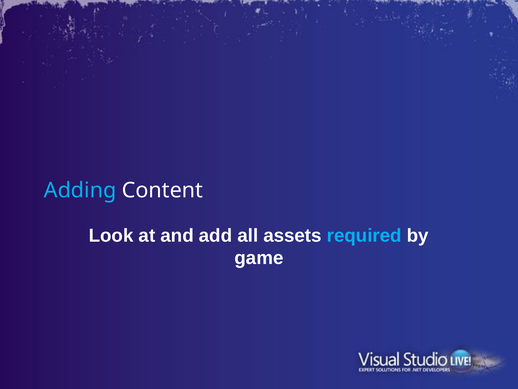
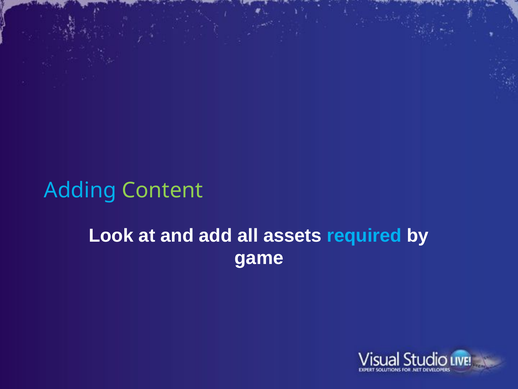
Content colour: white -> light green
